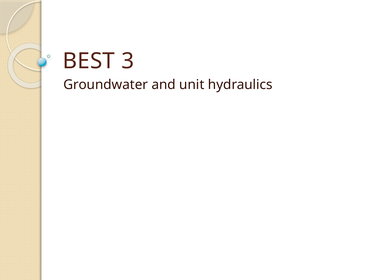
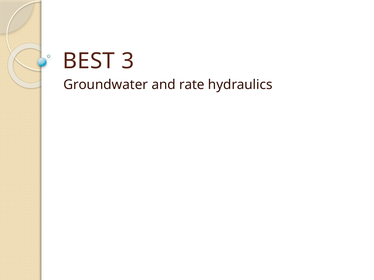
unit: unit -> rate
